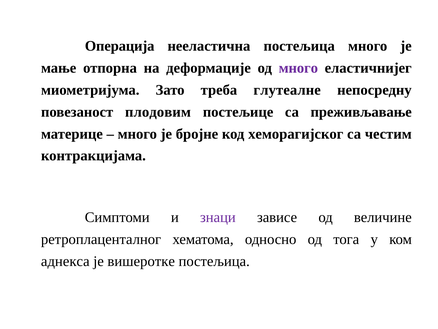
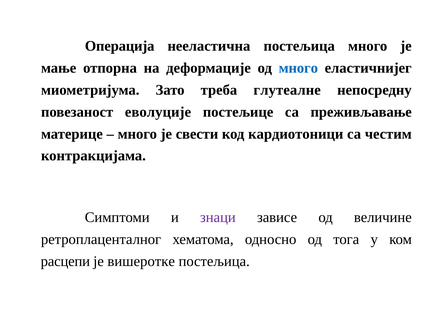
много at (298, 68) colour: purple -> blue
плодовим: плодовим -> еволуције
бројне: бројне -> свести
хеморагијског: хеморагијског -> кардиотоници
аднекса: аднекса -> расцепи
